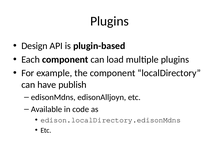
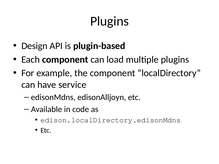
publish: publish -> service
